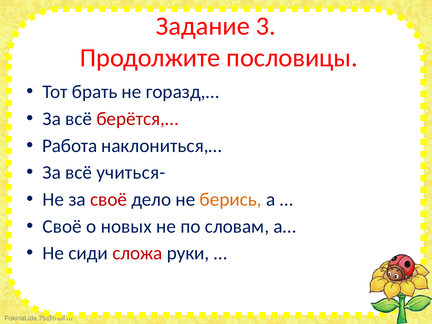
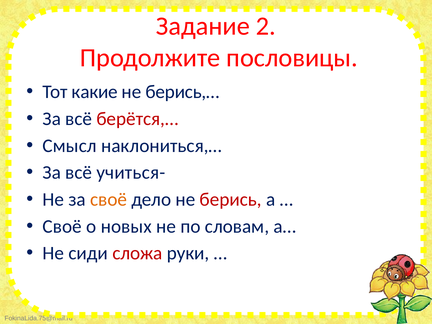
3: 3 -> 2
брать: брать -> какие
горазд,…: горазд,… -> берись,…
Работа: Работа -> Смысл
своё at (109, 200) colour: red -> orange
берись colour: orange -> red
